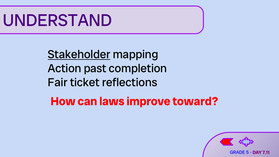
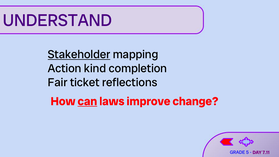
past: past -> kind
can underline: none -> present
toward: toward -> change
